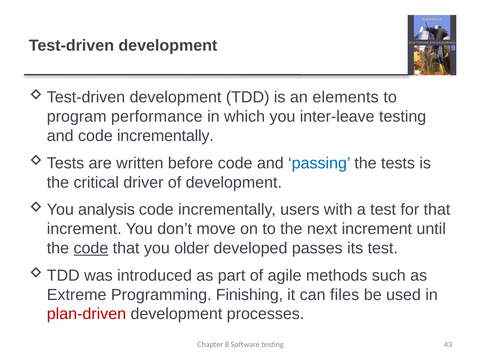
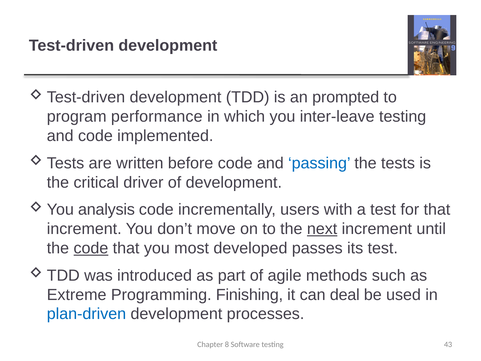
elements: elements -> prompted
and code incrementally: incrementally -> implemented
next underline: none -> present
older: older -> most
files: files -> deal
plan-driven colour: red -> blue
